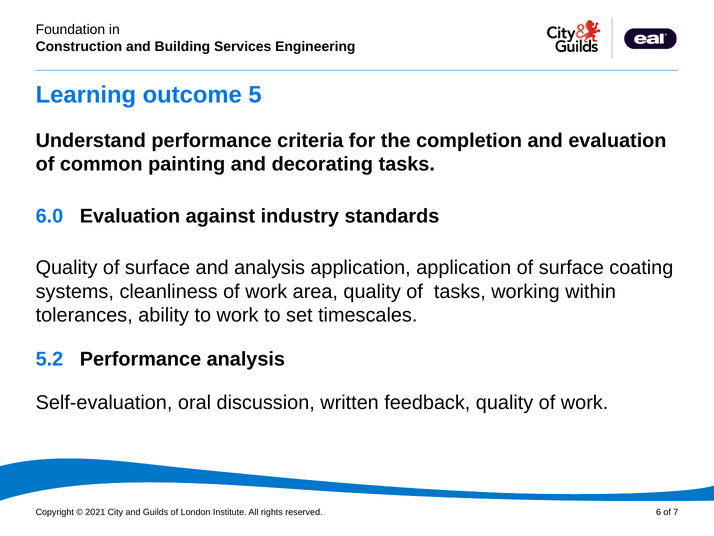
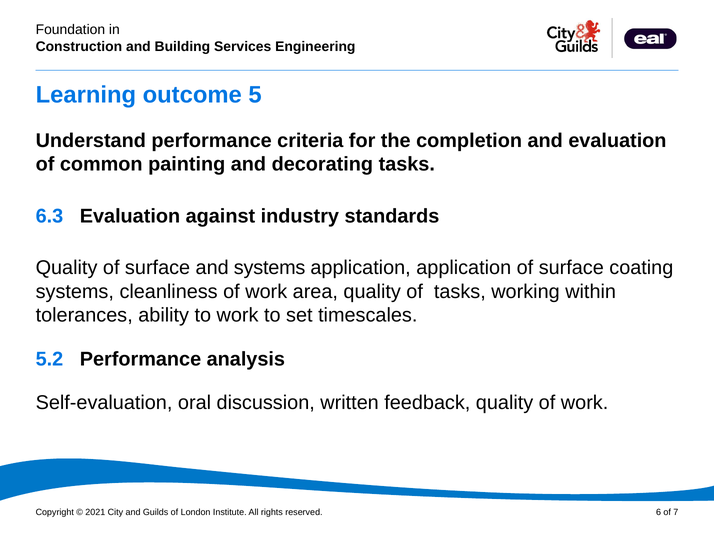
6.0: 6.0 -> 6.3
and analysis: analysis -> systems
